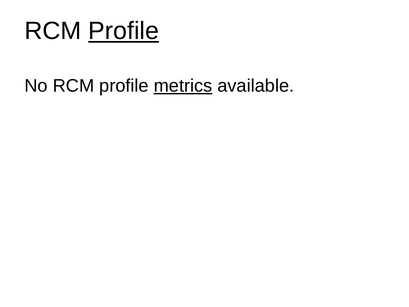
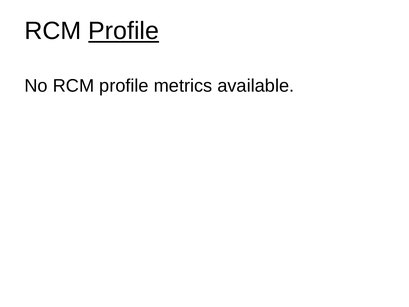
metrics underline: present -> none
